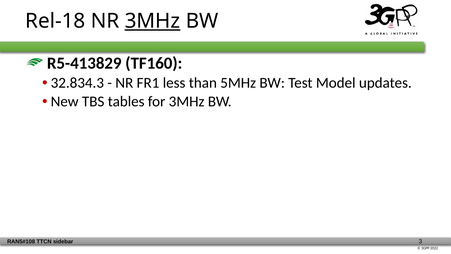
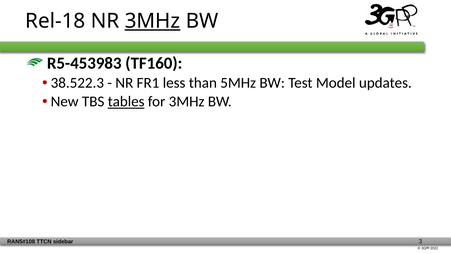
R5-413829: R5-413829 -> R5-453983
32.834.3: 32.834.3 -> 38.522.3
tables underline: none -> present
